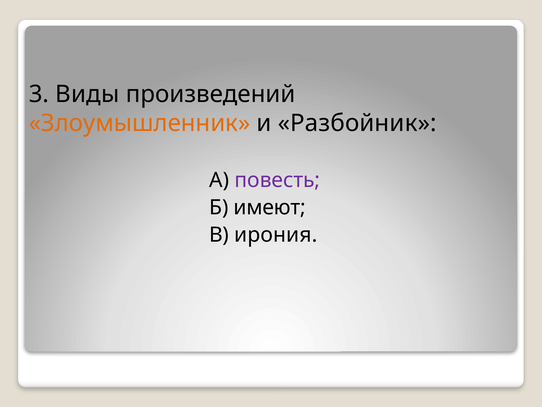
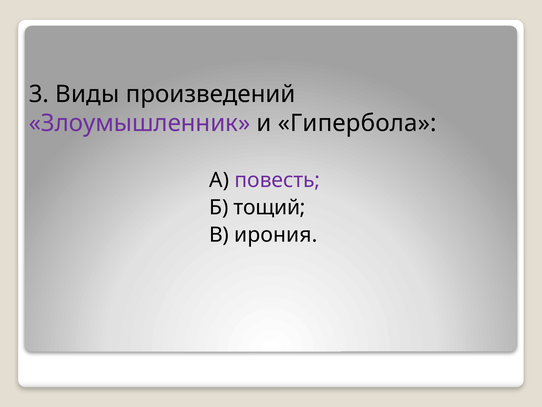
Злоумышленник colour: orange -> purple
Разбойник: Разбойник -> Гипербола
имеют: имеют -> тощий
